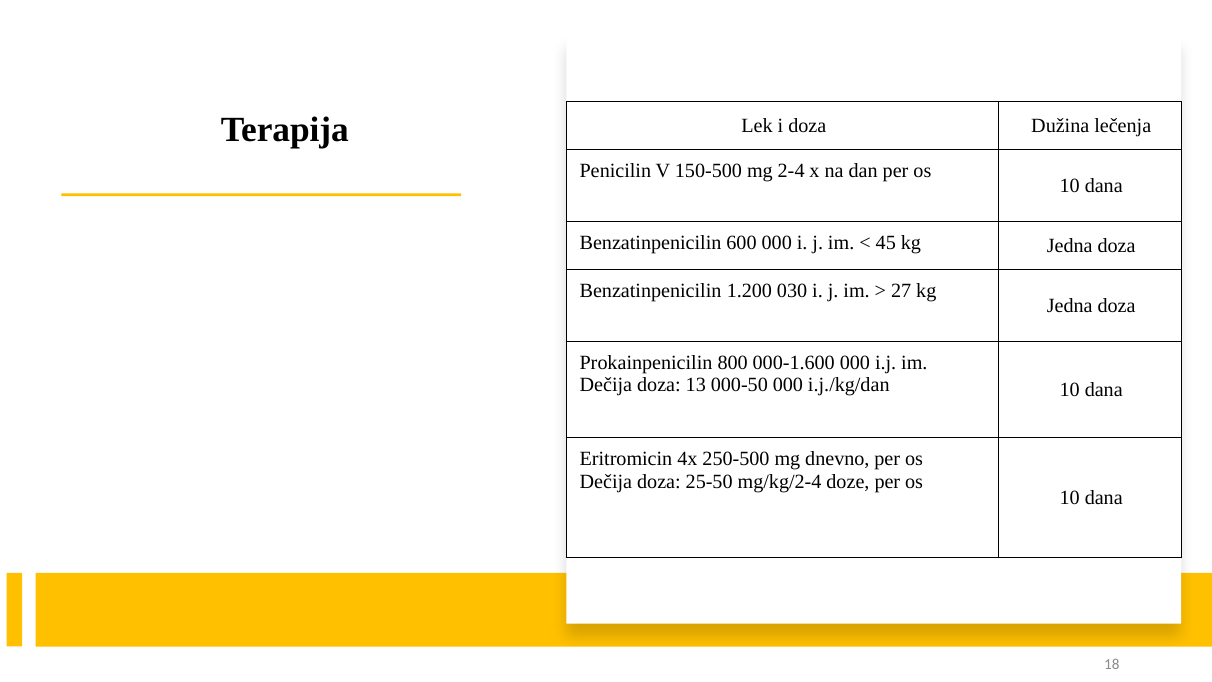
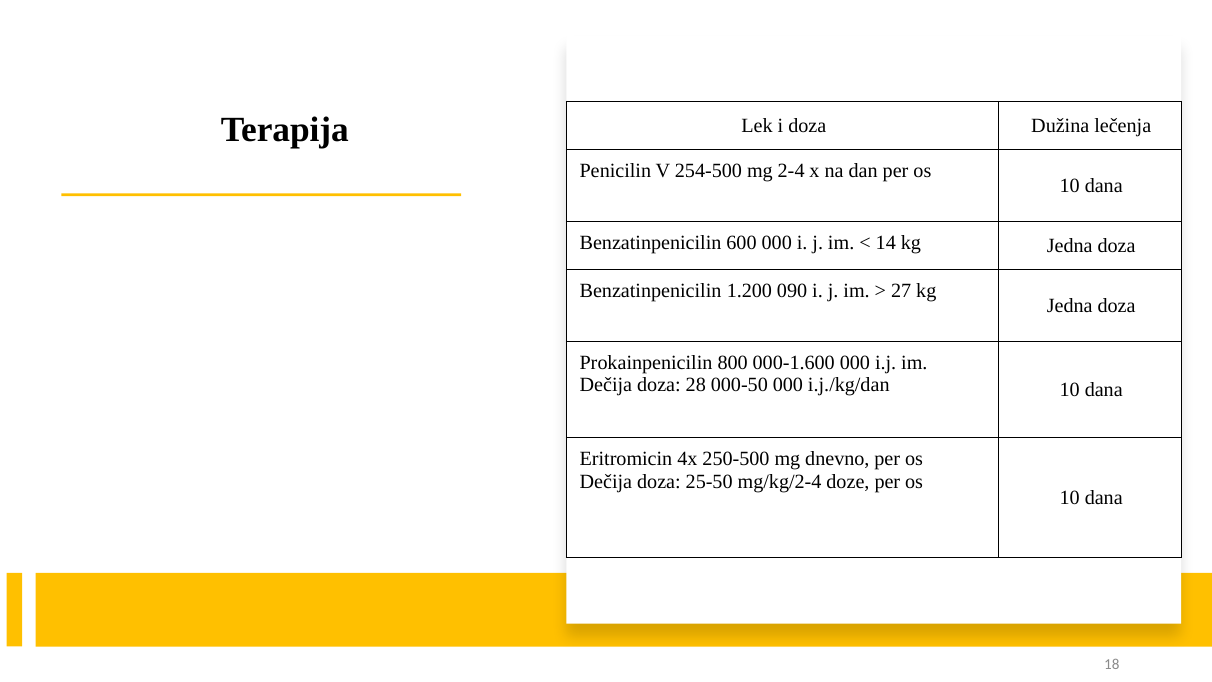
150-500: 150-500 -> 254-500
45: 45 -> 14
030: 030 -> 090
13: 13 -> 28
